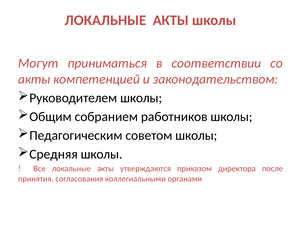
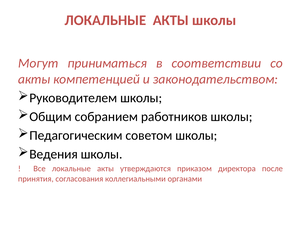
Средняя: Средняя -> Ведения
